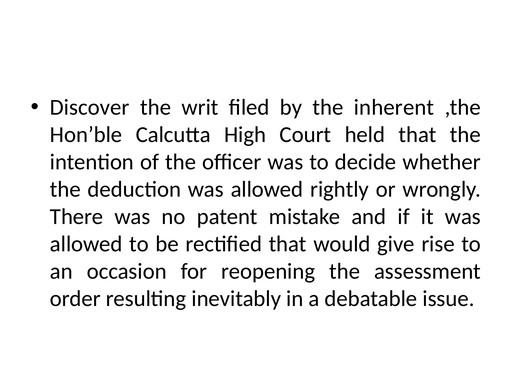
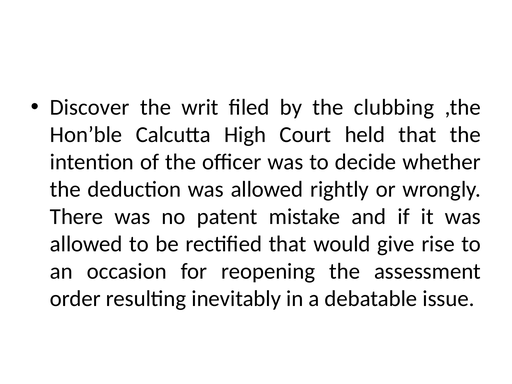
inherent: inherent -> clubbing
